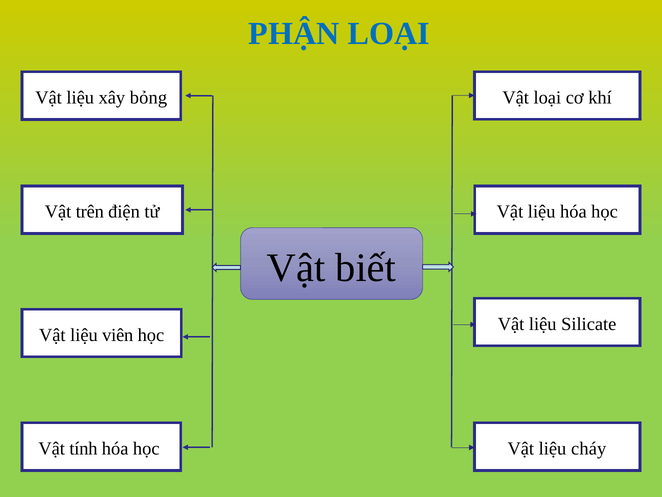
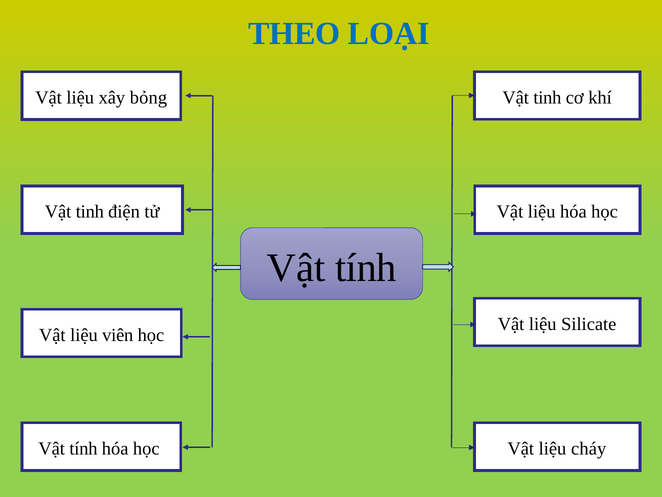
PHẬN: PHẬN -> THEO
loại at (547, 97): loại -> tinh
trên at (90, 212): trên -> tinh
biết at (366, 268): biết -> tính
